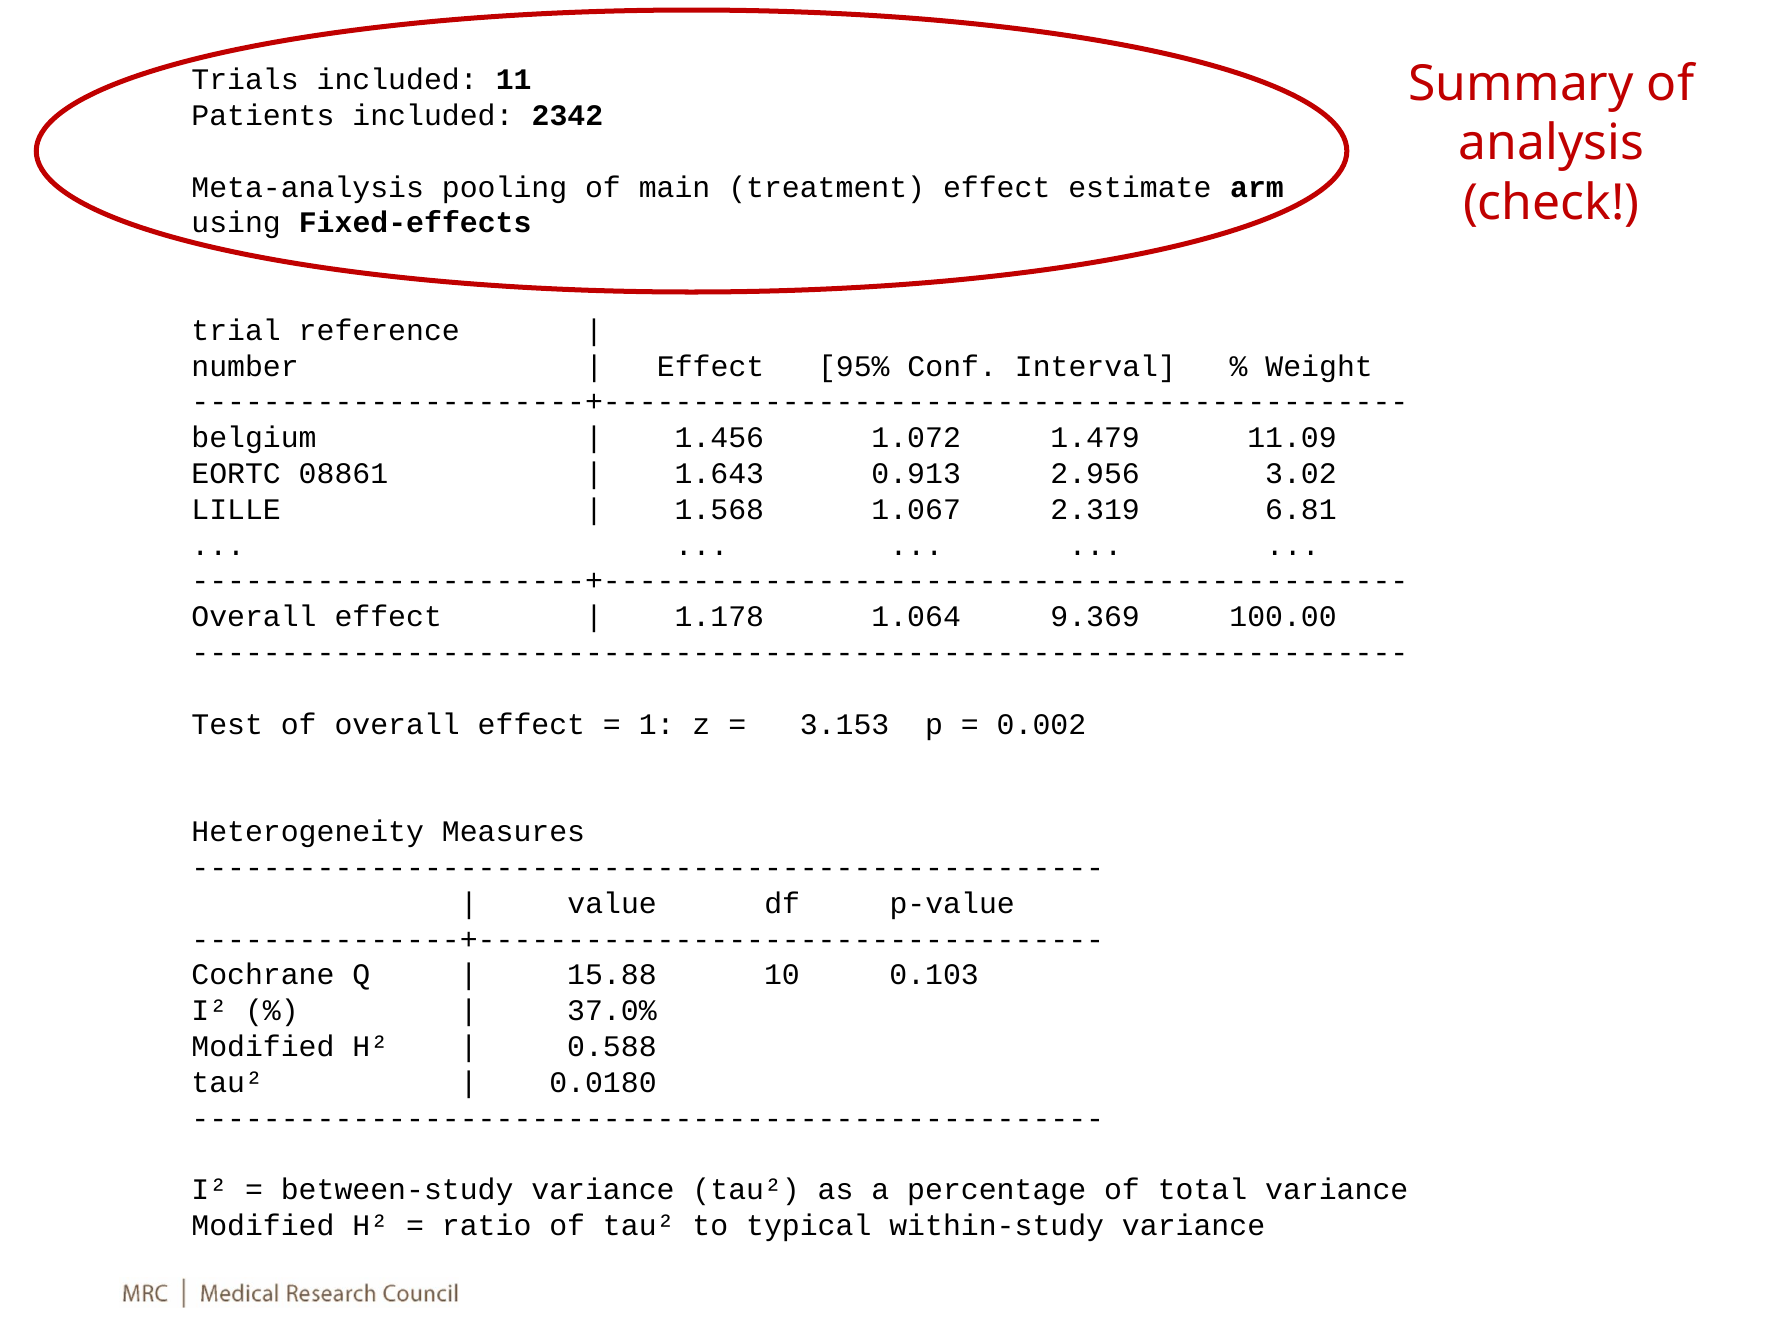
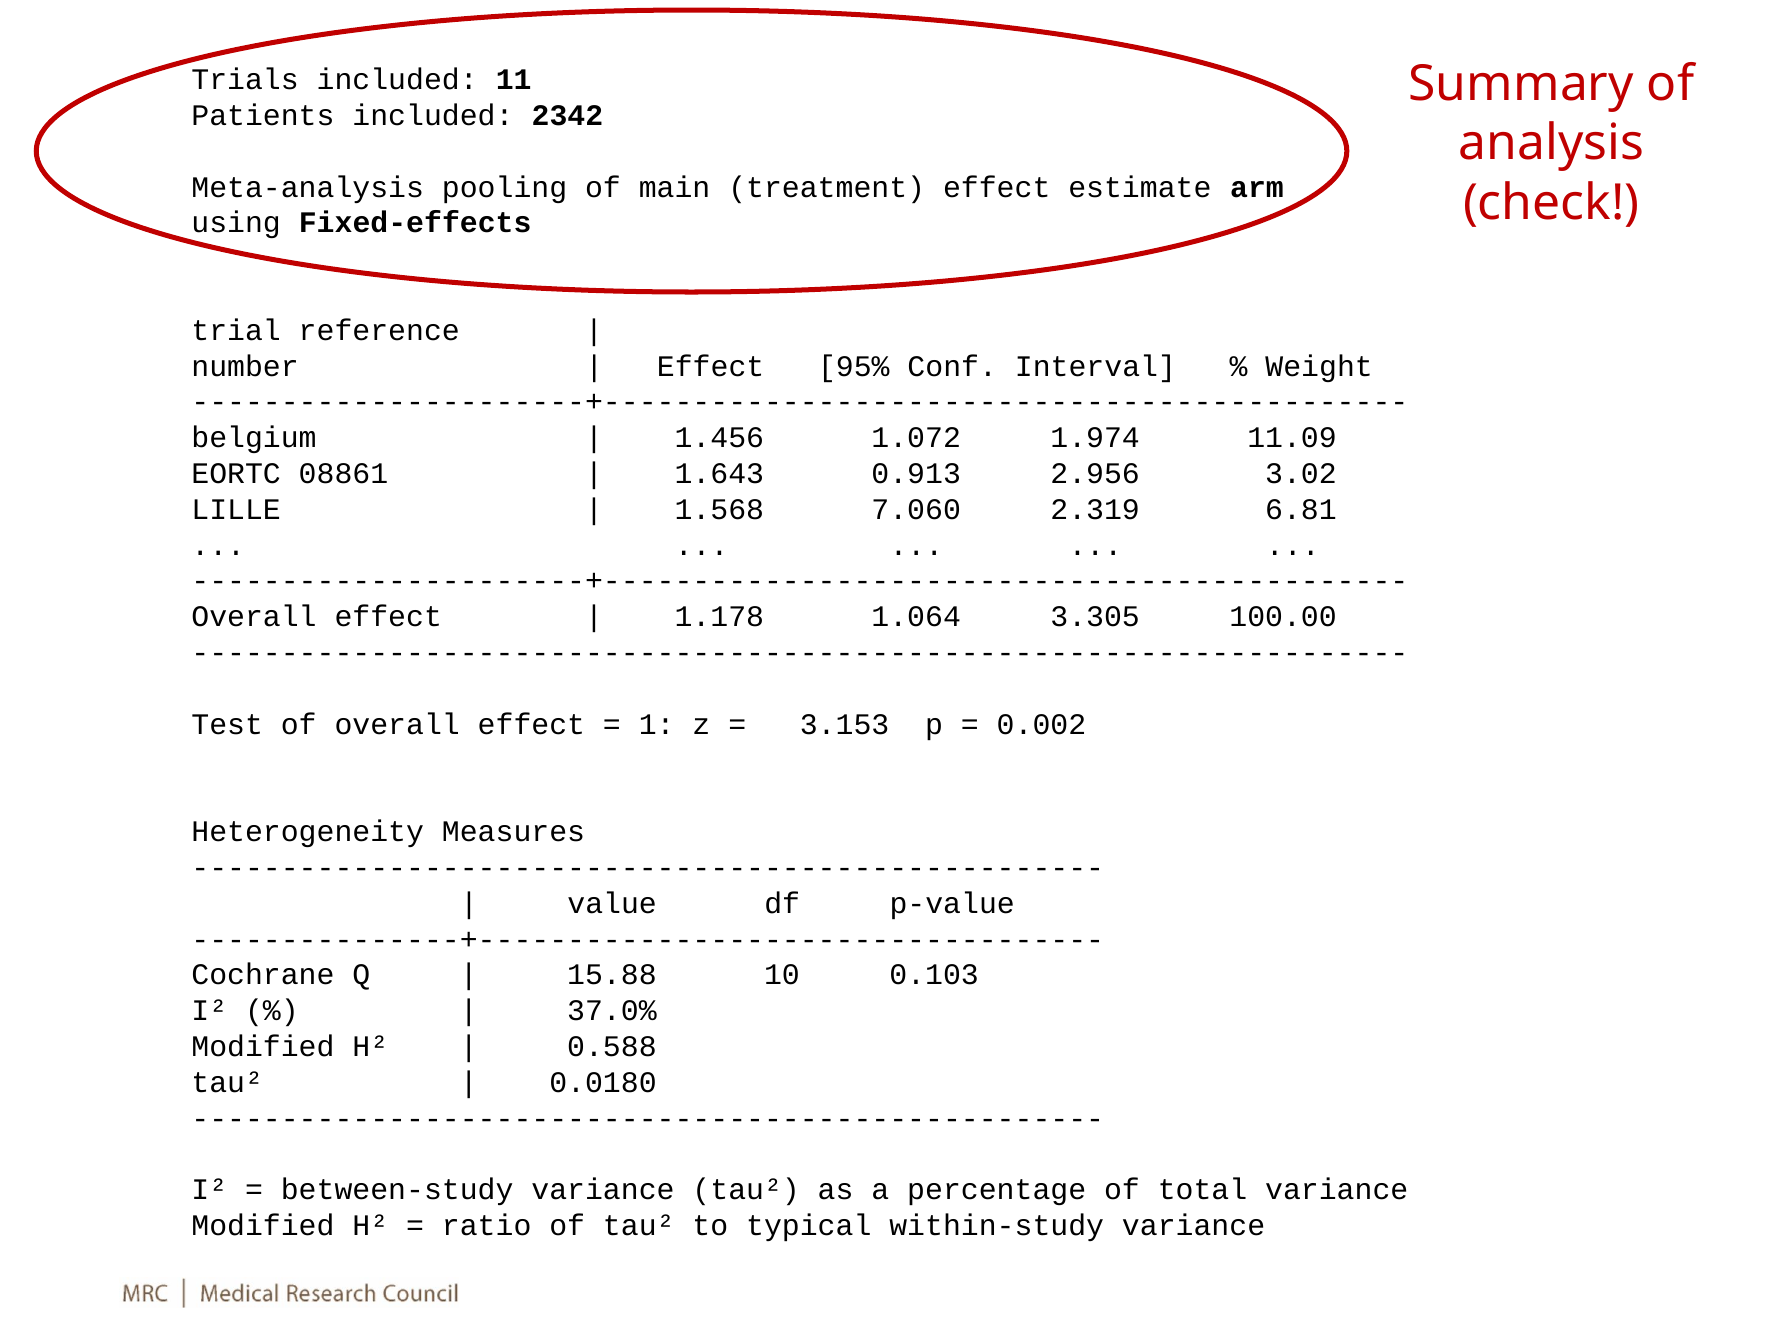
1.479: 1.479 -> 1.974
1.067: 1.067 -> 7.060
9.369: 9.369 -> 3.305
